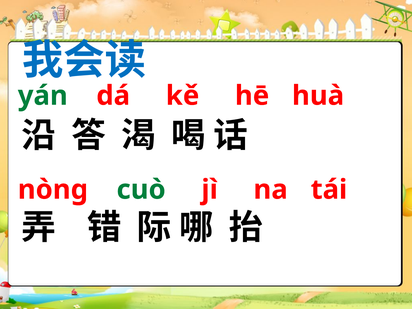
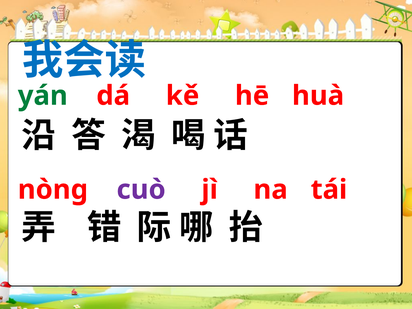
cuò colour: green -> purple
